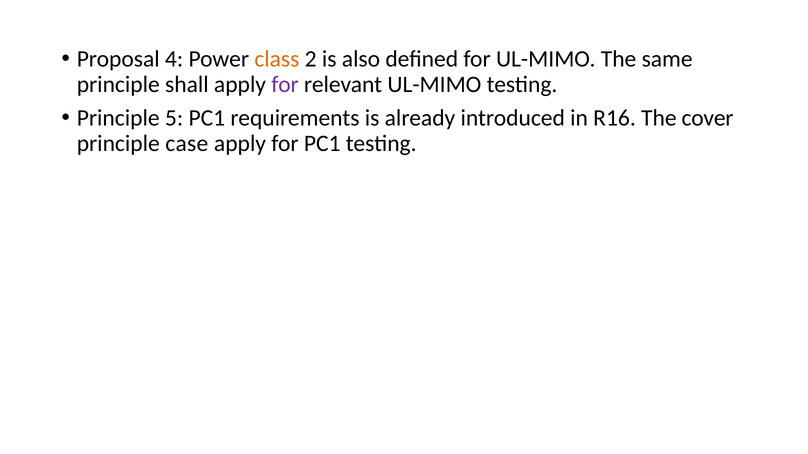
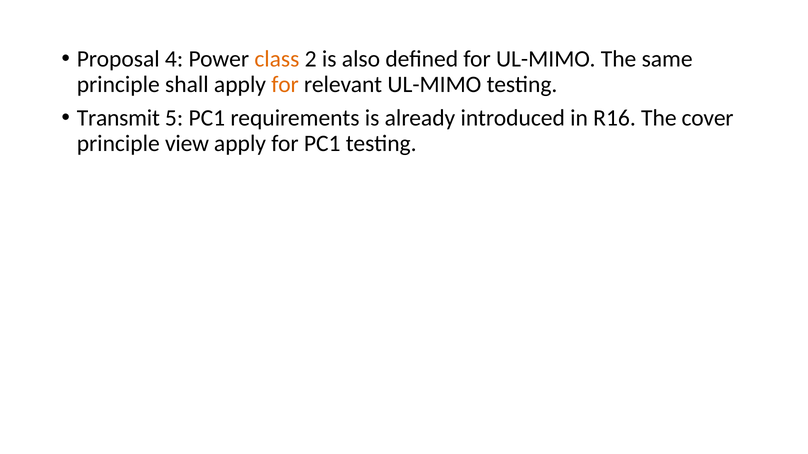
for at (285, 84) colour: purple -> orange
Principle at (118, 118): Principle -> Transmit
case: case -> view
